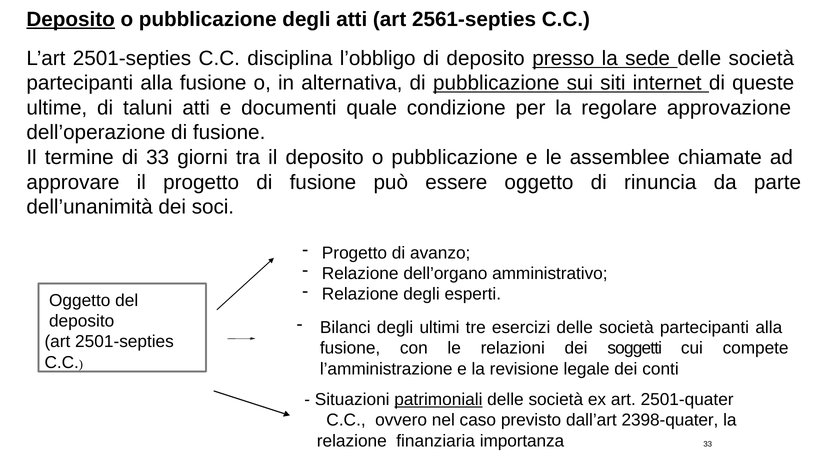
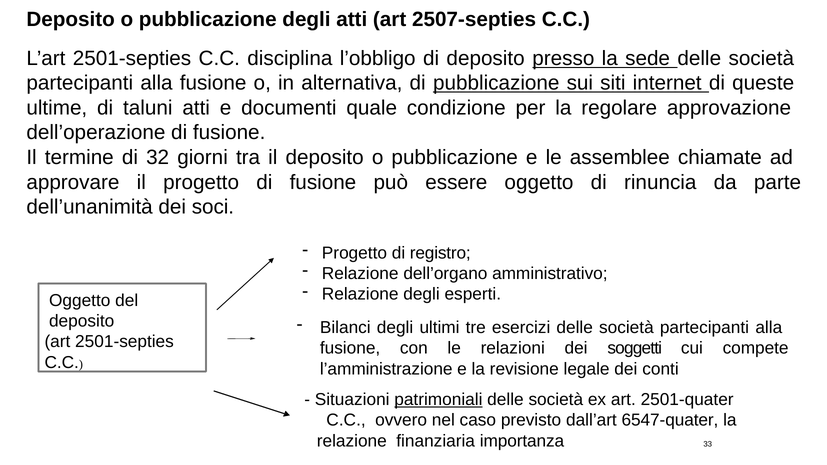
Deposito at (71, 19) underline: present -> none
2561-septies: 2561-septies -> 2507-septies
di 33: 33 -> 32
avanzo: avanzo -> registro
2398-quater: 2398-quater -> 6547-quater
